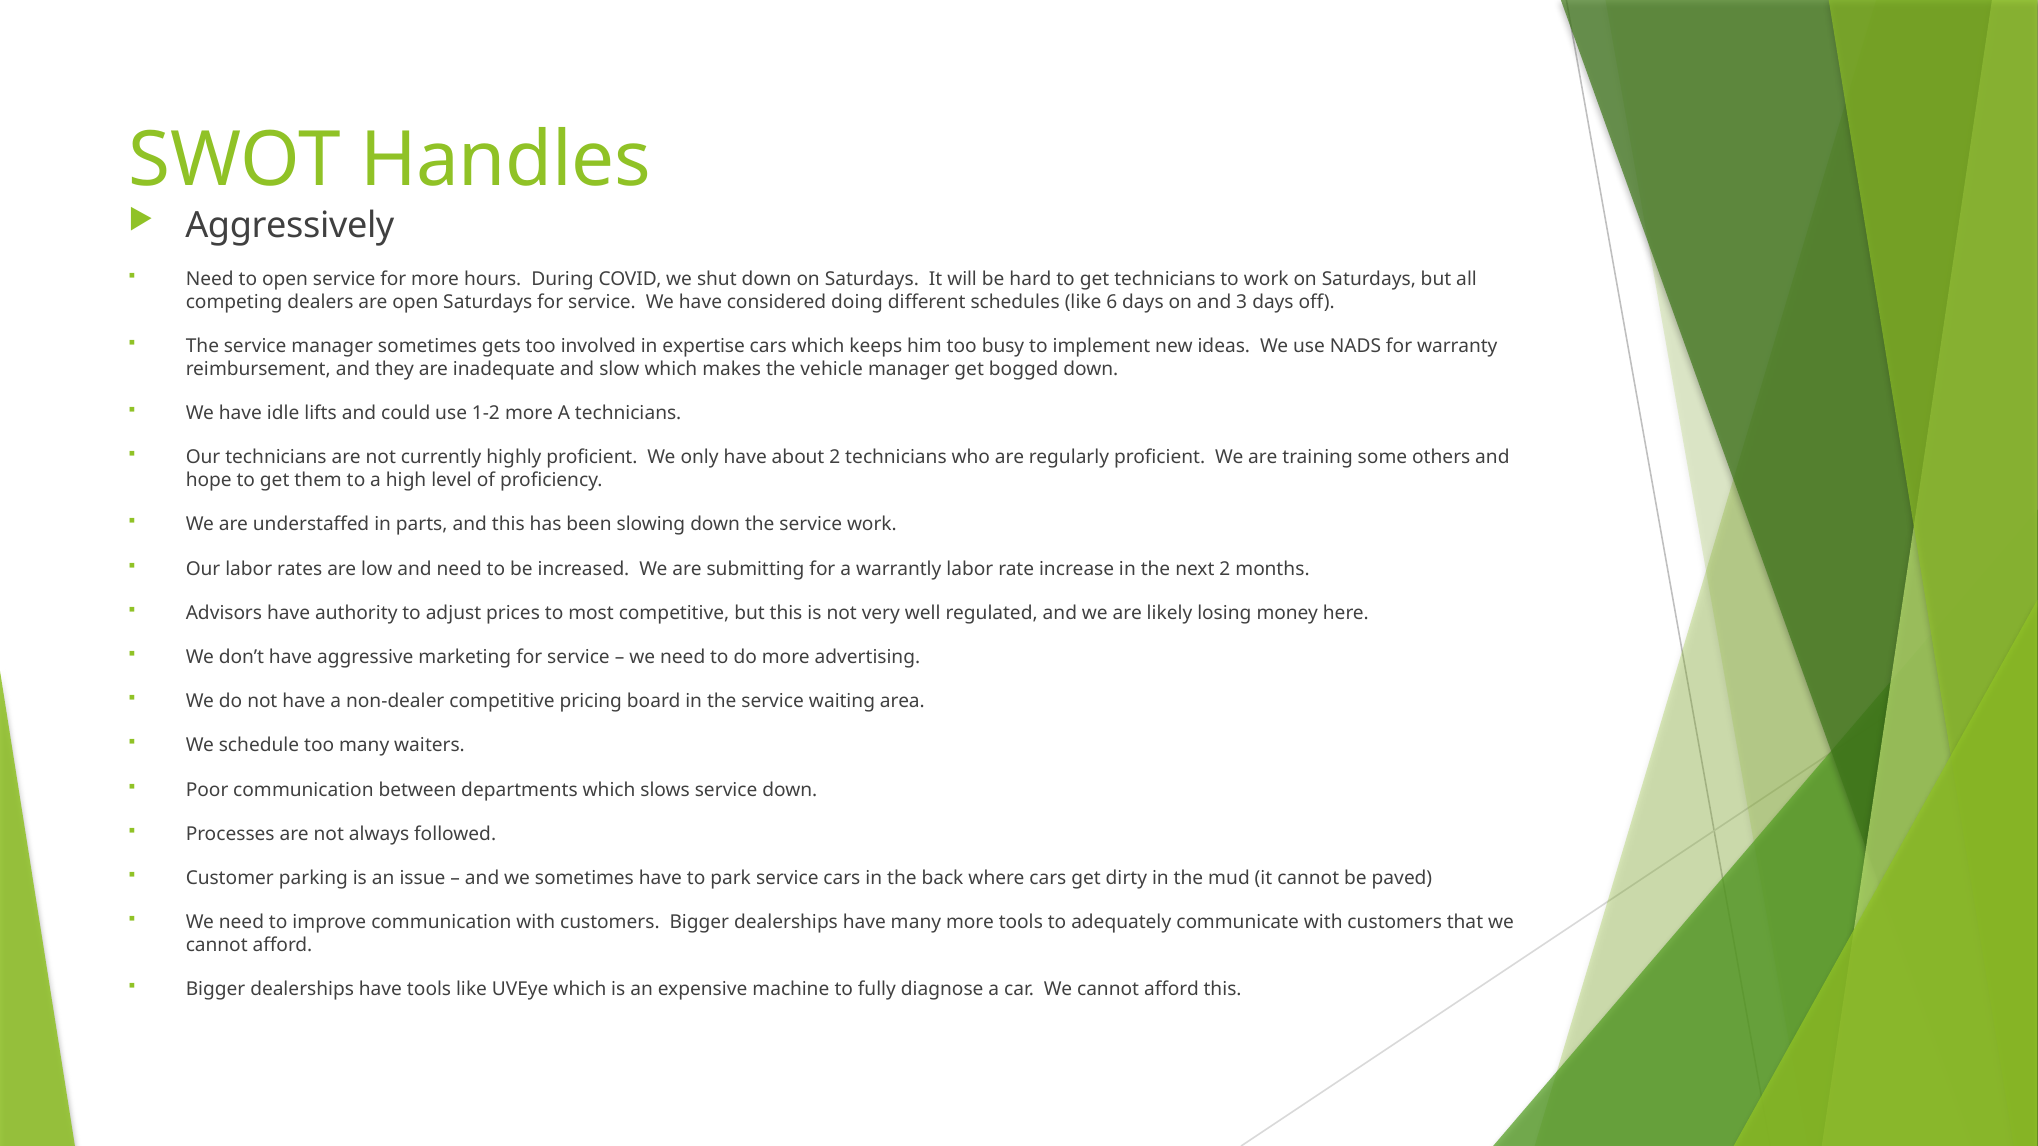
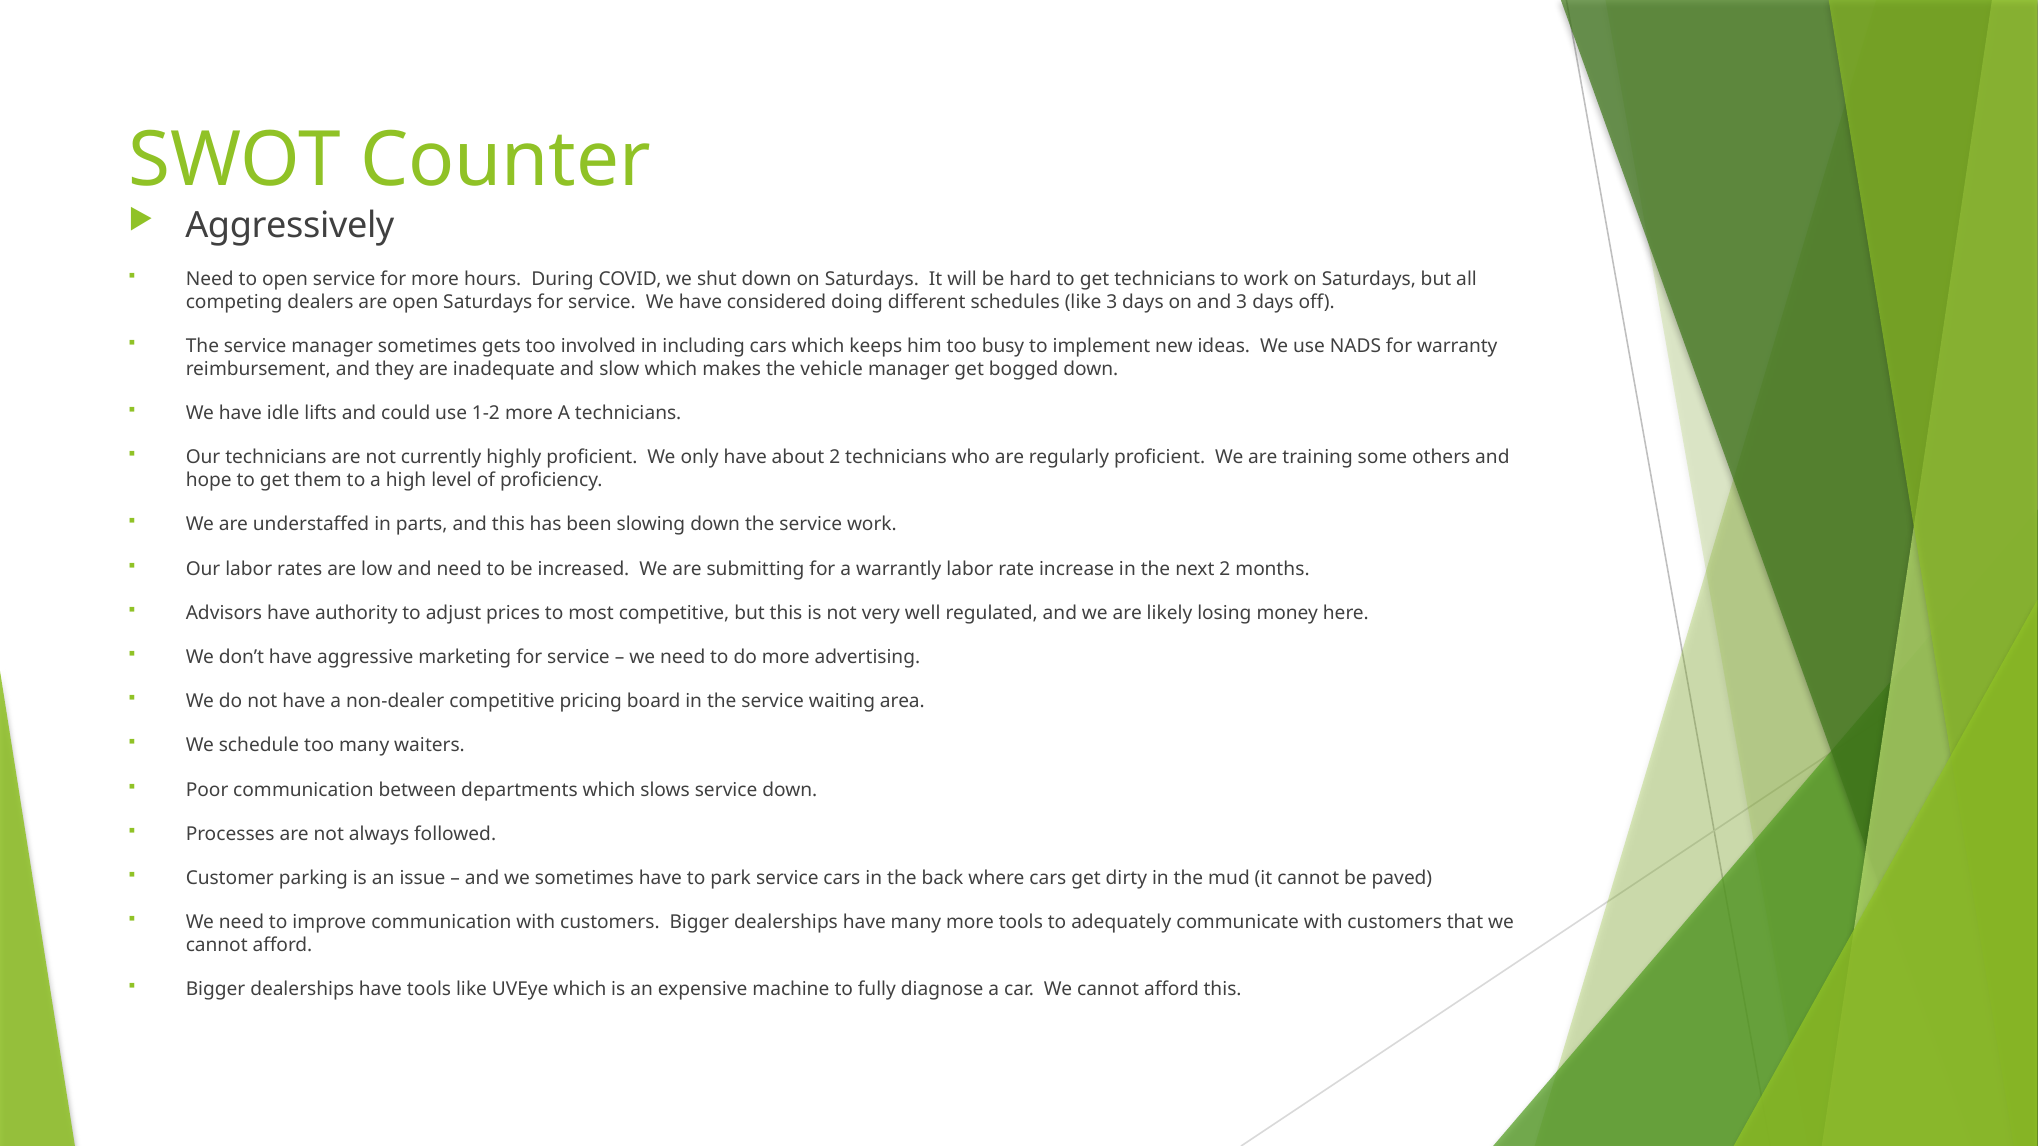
Handles: Handles -> Counter
like 6: 6 -> 3
expertise: expertise -> including
